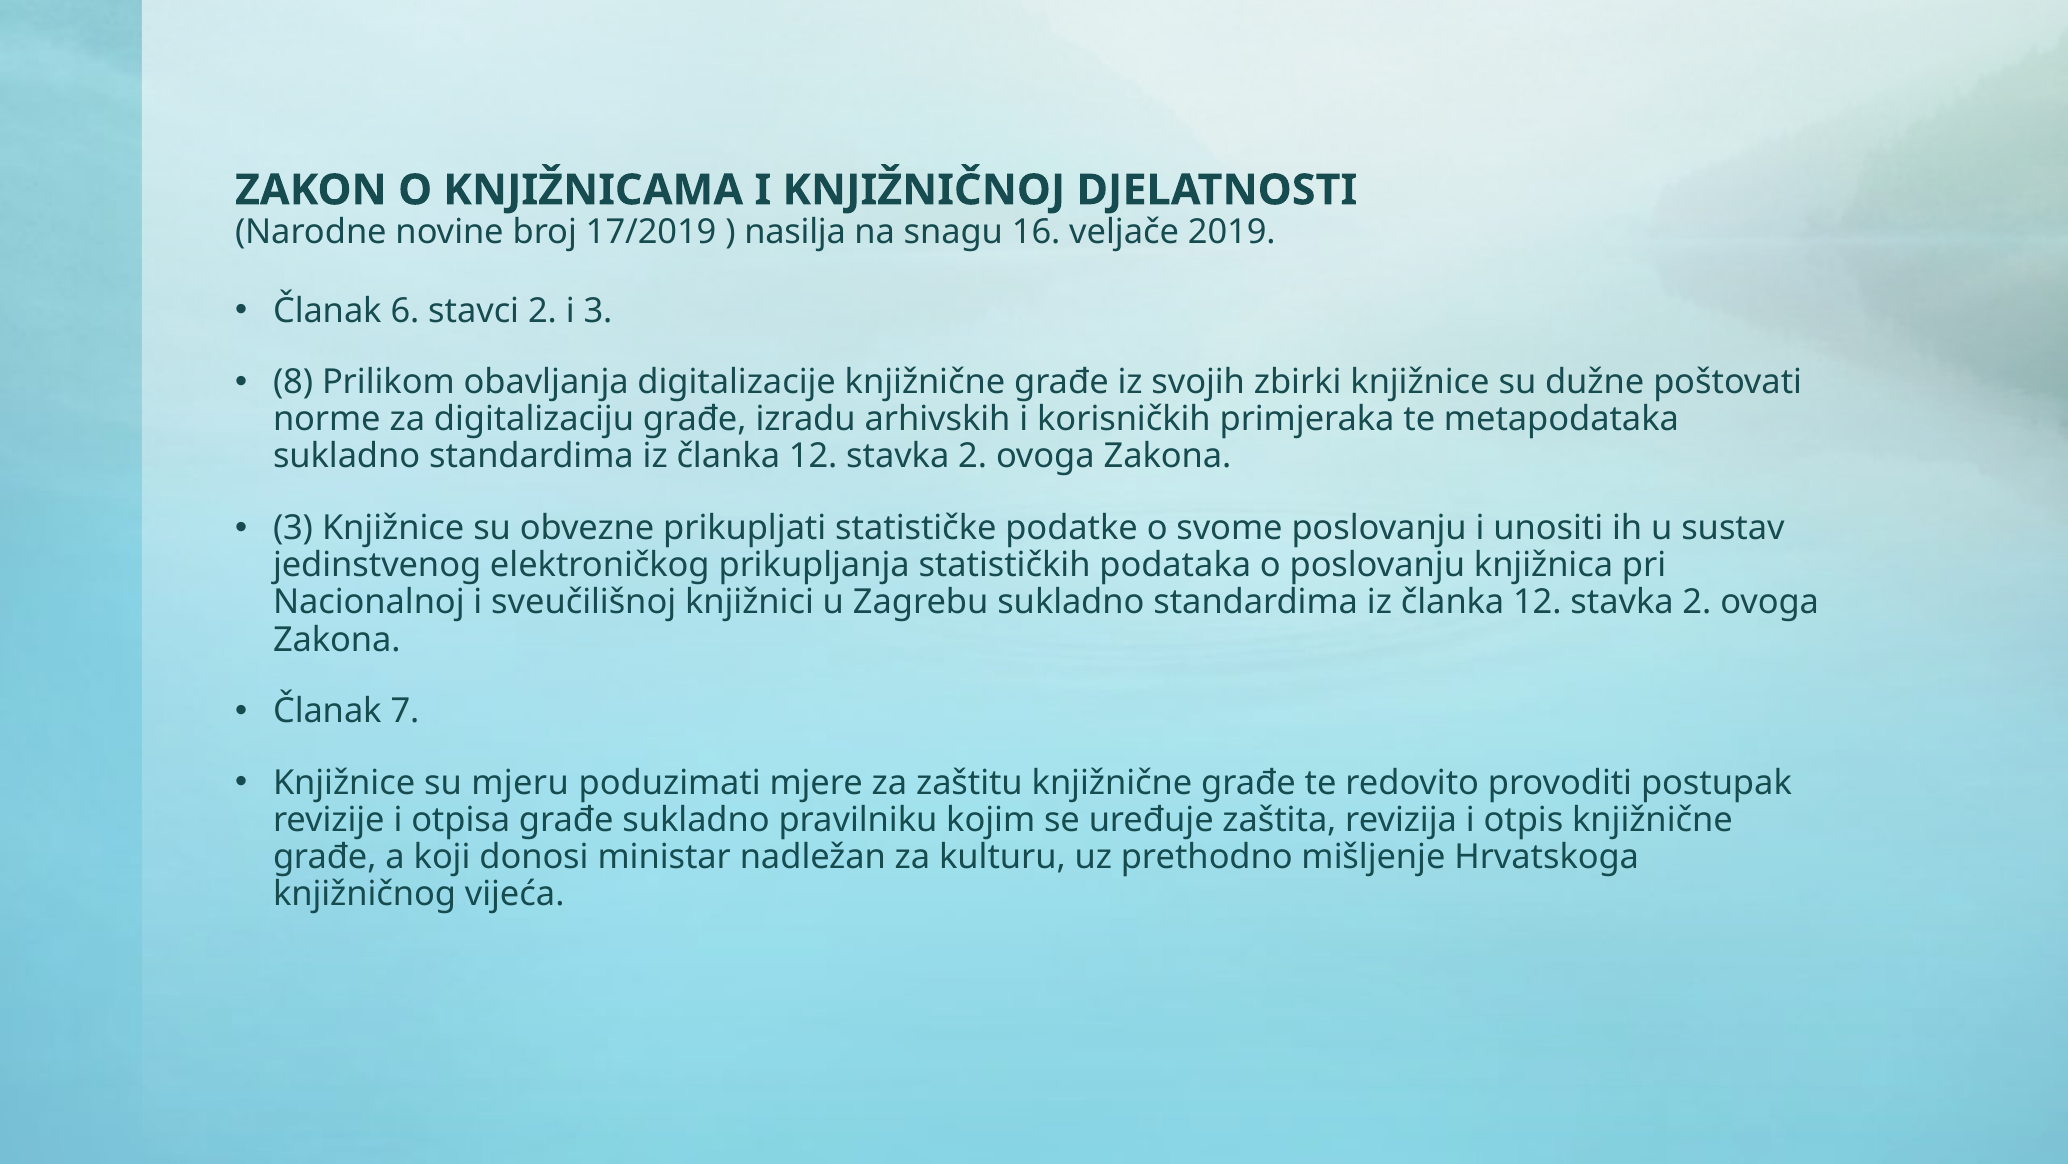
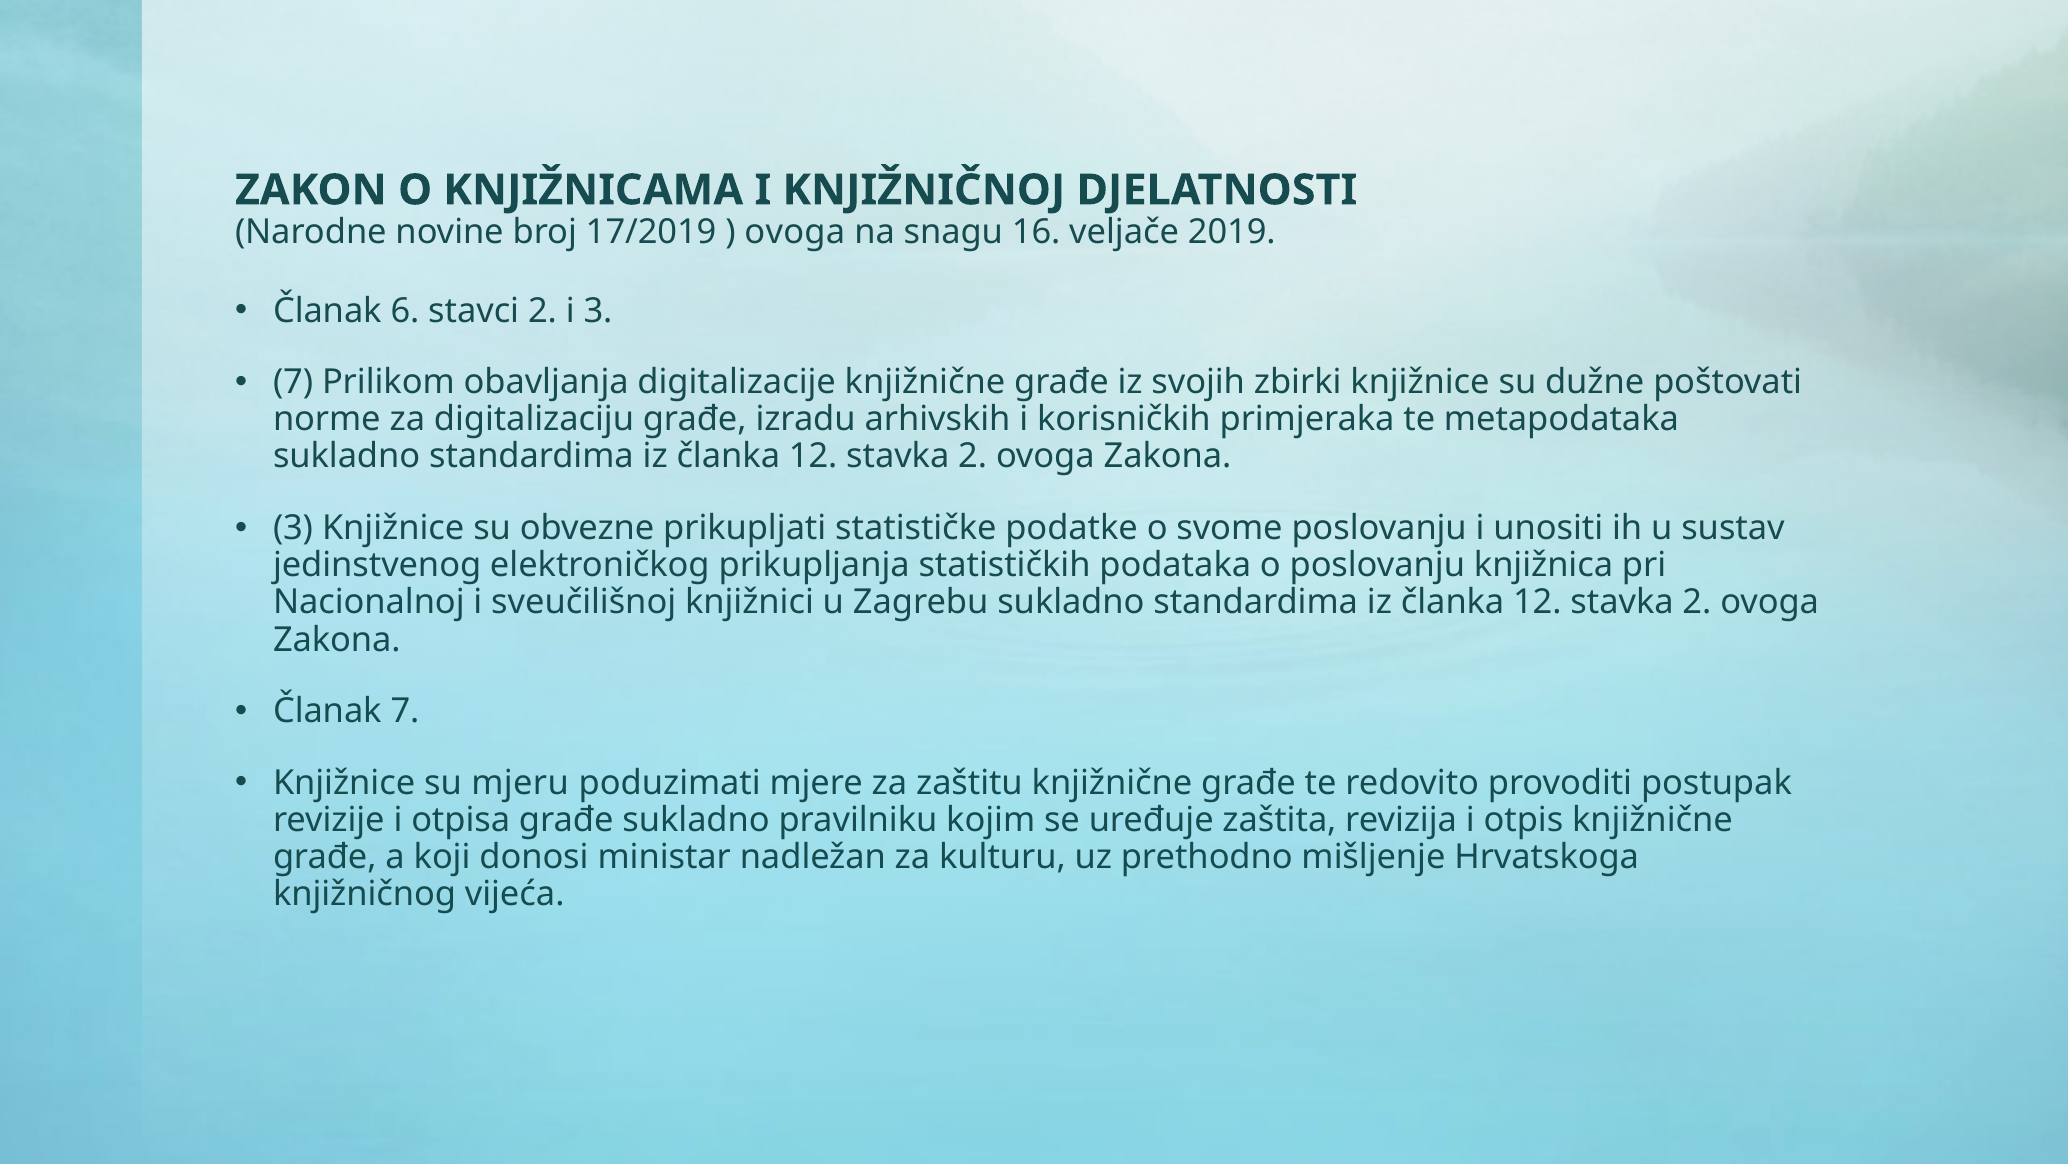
nasilja at (795, 232): nasilja -> ovoga
8 at (293, 382): 8 -> 7
